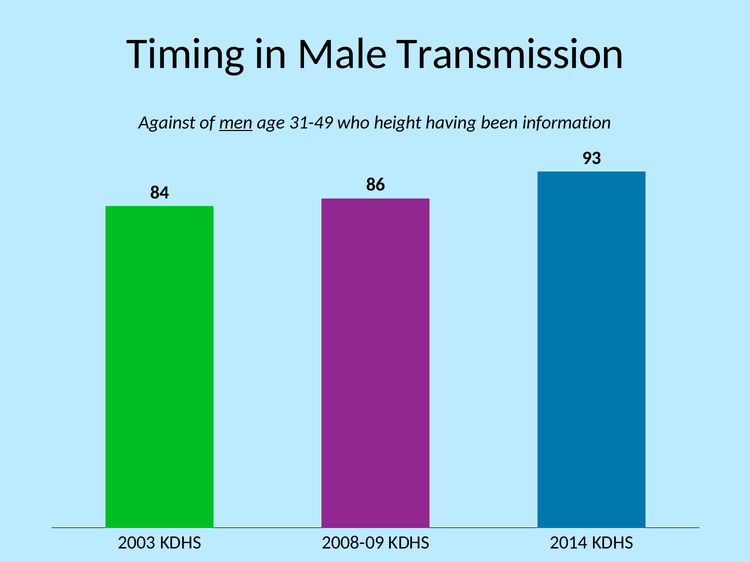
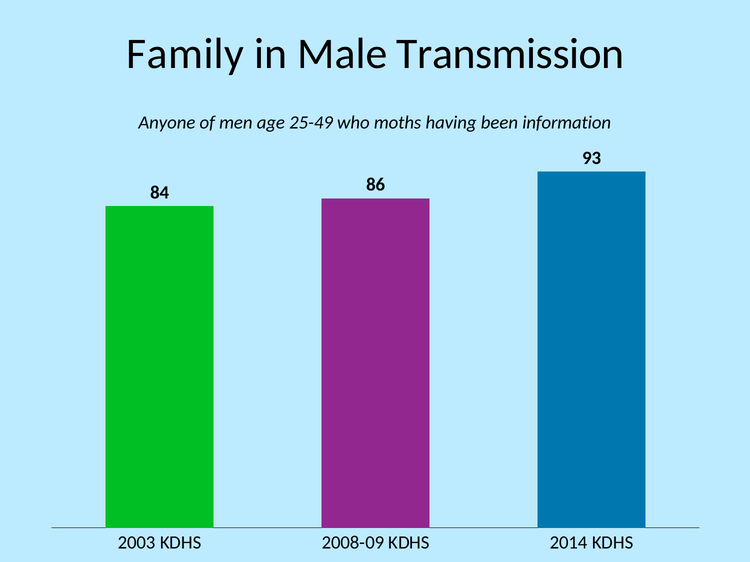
Timing: Timing -> Family
Against: Against -> Anyone
men underline: present -> none
31-49: 31-49 -> 25-49
height: height -> moths
